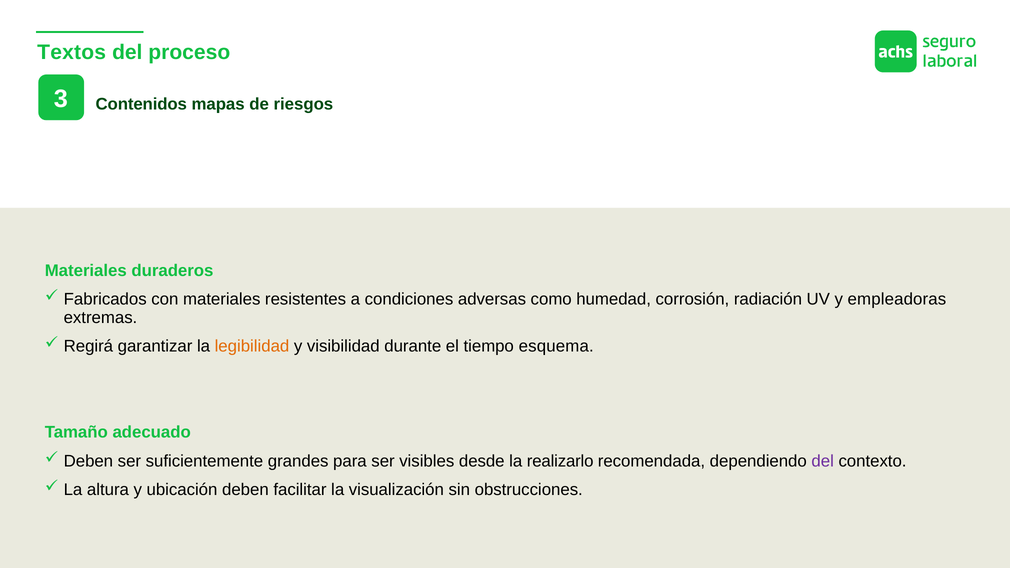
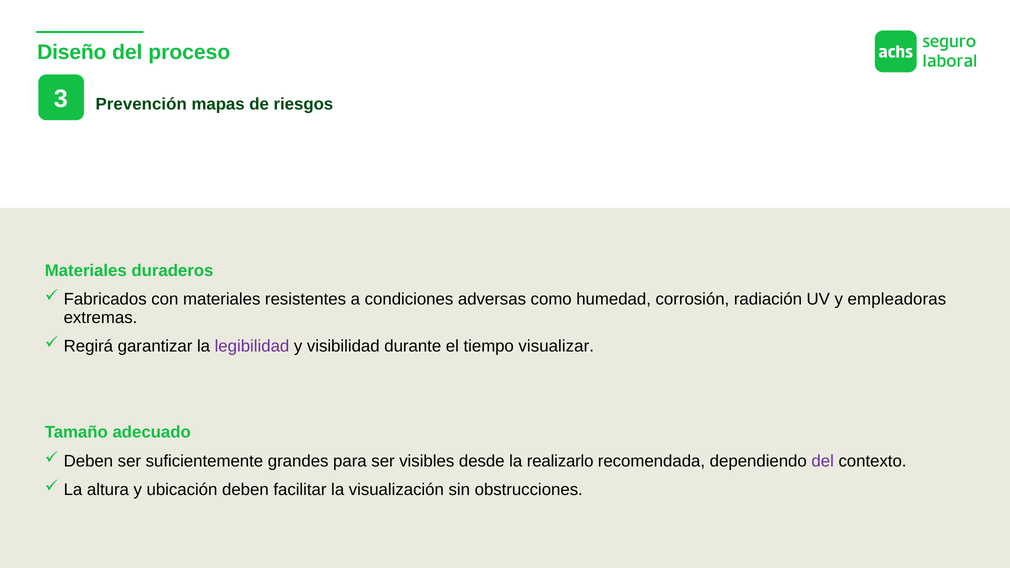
Textos: Textos -> Diseño
Contenidos: Contenidos -> Prevención
legibilidad colour: orange -> purple
esquema: esquema -> visualizar
